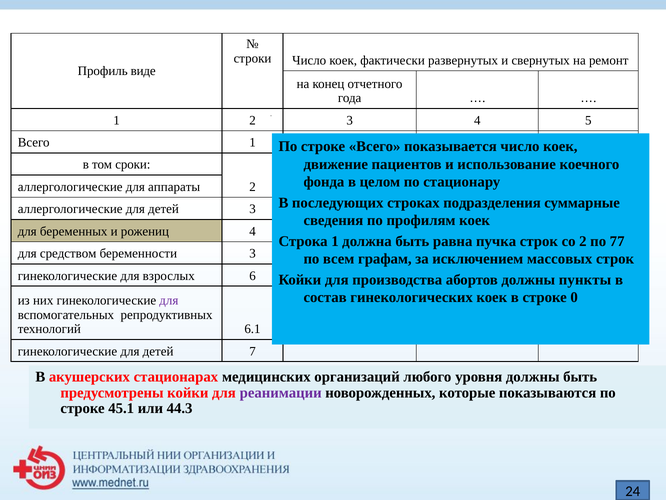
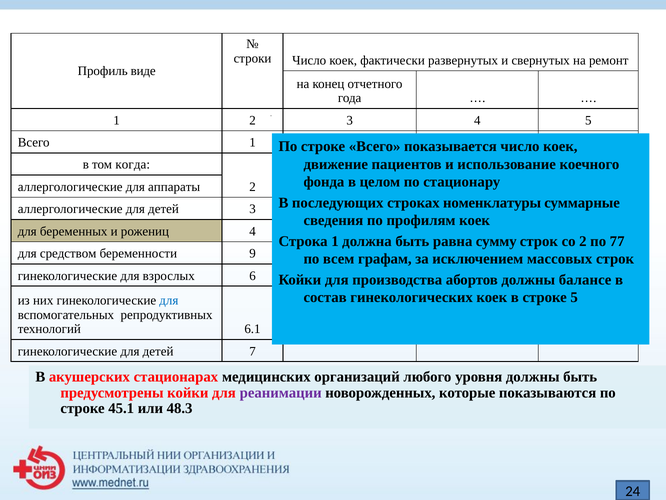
сроки: сроки -> когда
подразделения: подразделения -> номенклатуры
пучка: пучка -> сумму
беременности 3: 3 -> 9
пункты: пункты -> балансе
строке 0: 0 -> 5
для at (169, 300) colour: purple -> blue
44.3: 44.3 -> 48.3
